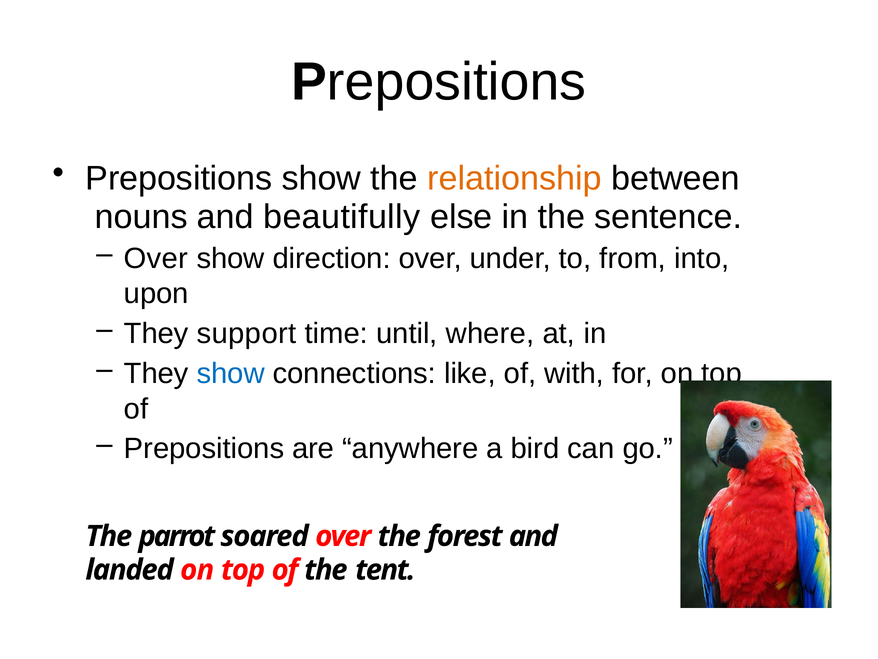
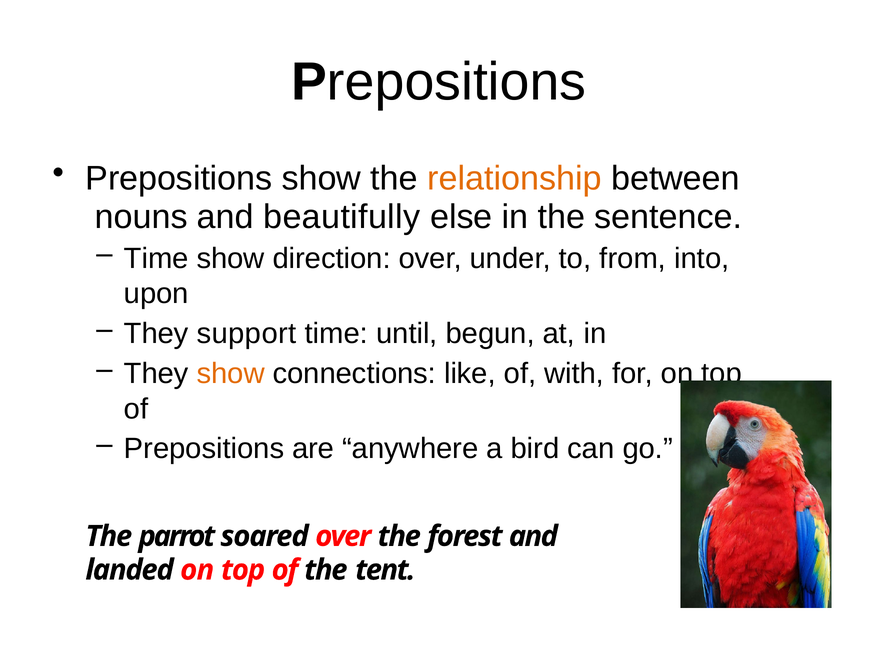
Over at (156, 258): Over -> Time
where: where -> begun
show at (231, 373) colour: blue -> orange
